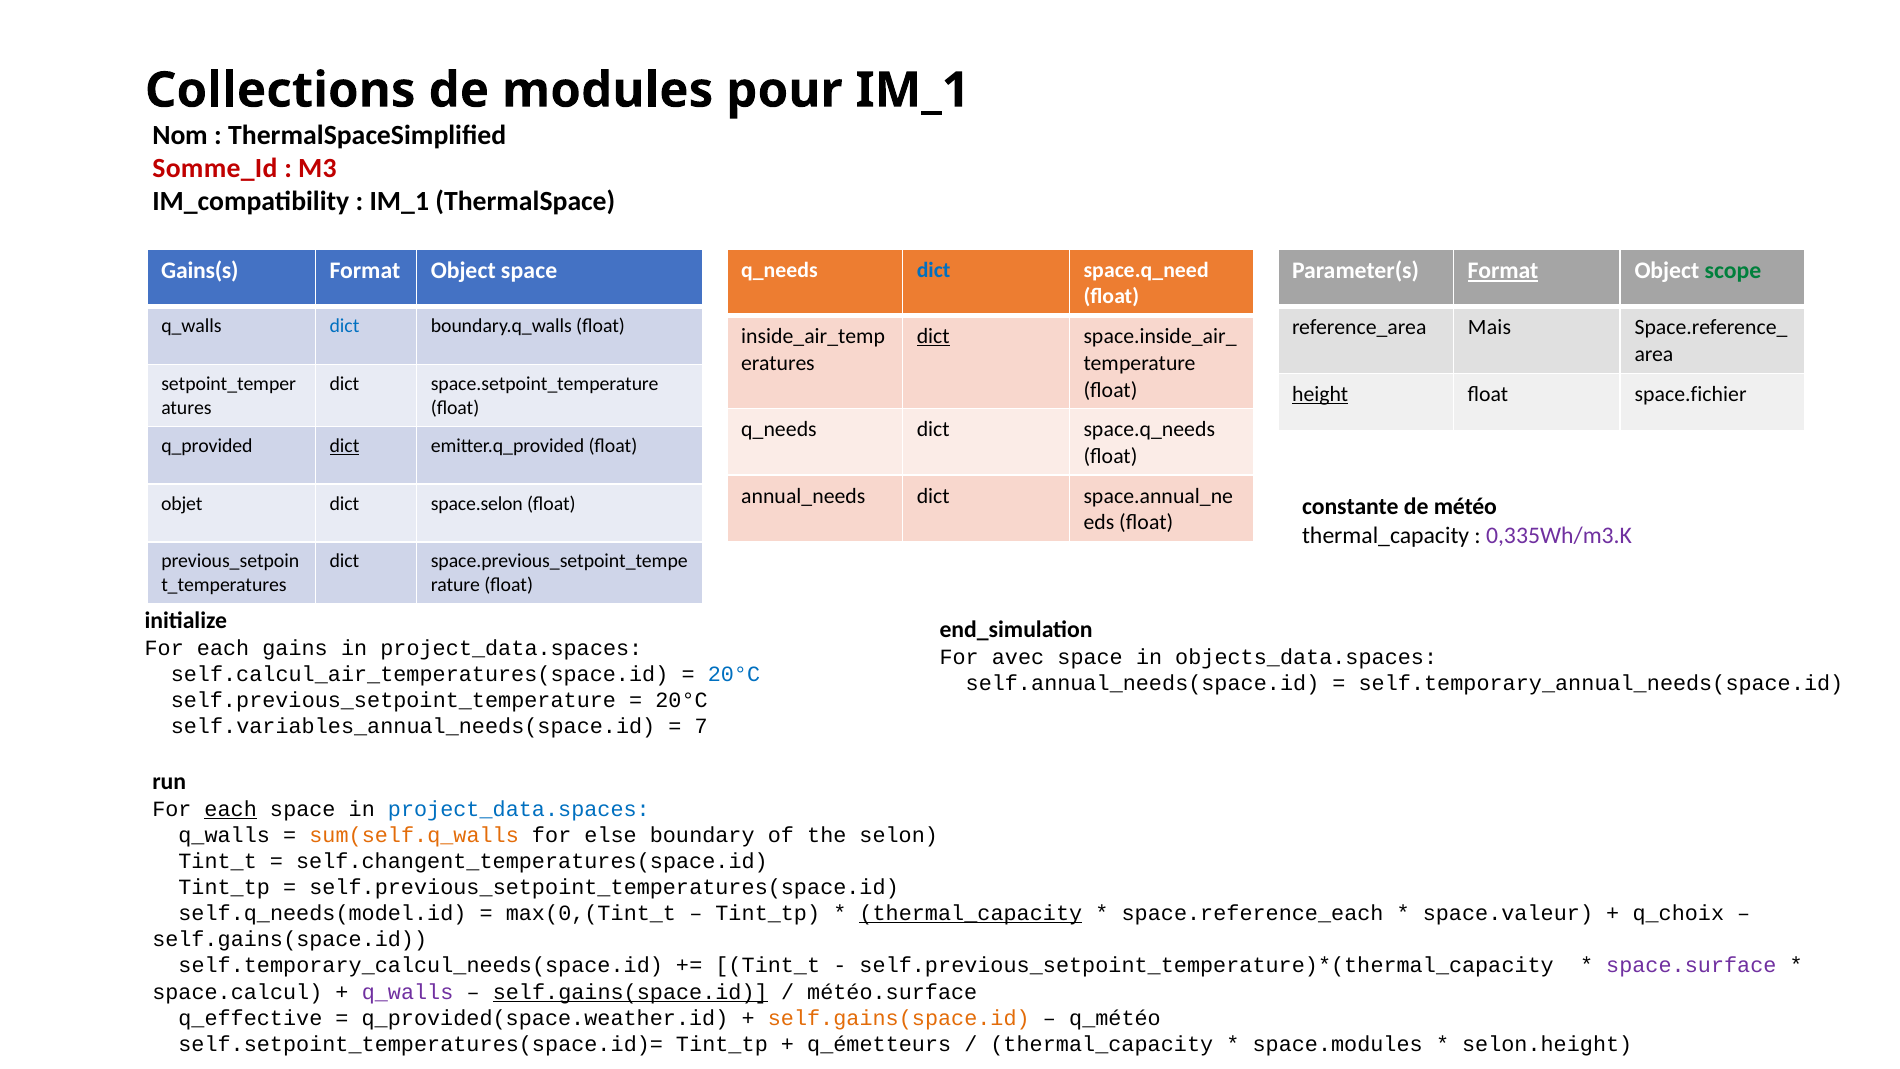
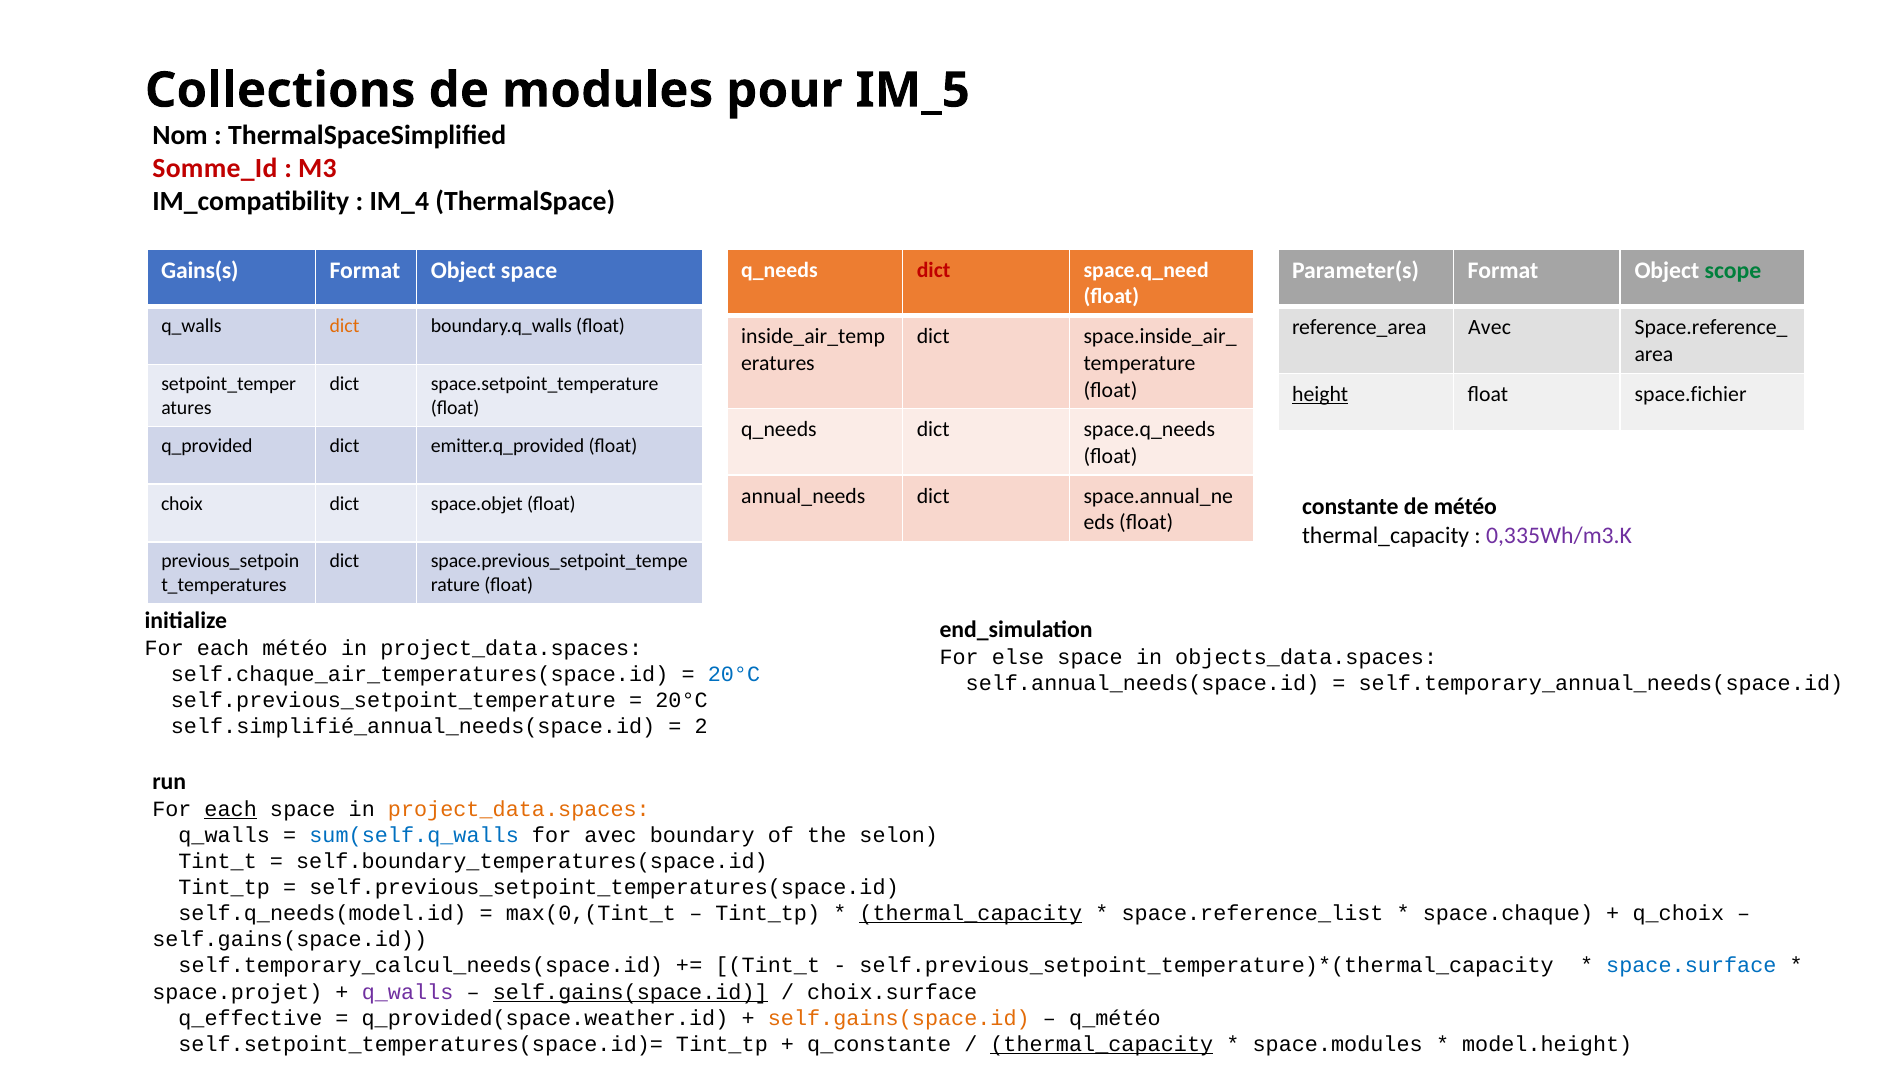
pour IM_1: IM_1 -> IM_5
IM_1 at (399, 202): IM_1 -> IM_4
dict at (934, 270) colour: blue -> red
Format at (1503, 271) underline: present -> none
dict at (345, 326) colour: blue -> orange
Mais at (1490, 328): Mais -> Avec
dict at (933, 336) underline: present -> none
dict at (345, 446) underline: present -> none
objet: objet -> choix
space.selon: space.selon -> space.objet
each gains: gains -> météo
avec: avec -> else
self.calcul_air_temperatures(space.id: self.calcul_air_temperatures(space.id -> self.chaque_air_temperatures(space.id
self.variables_annual_needs(space.id: self.variables_annual_needs(space.id -> self.simplifié_annual_needs(space.id
7: 7 -> 2
project_data.spaces at (519, 809) colour: blue -> orange
sum(self.q_walls colour: orange -> blue
for else: else -> avec
self.changent_temperatures(space.id: self.changent_temperatures(space.id -> self.boundary_temperatures(space.id
space.reference_each: space.reference_each -> space.reference_list
space.valeur: space.valeur -> space.chaque
space.surface colour: purple -> blue
space.calcul: space.calcul -> space.projet
météo.surface: météo.surface -> choix.surface
q_émetteurs: q_émetteurs -> q_constante
thermal_capacity at (1102, 1044) underline: none -> present
selon.height: selon.height -> model.height
